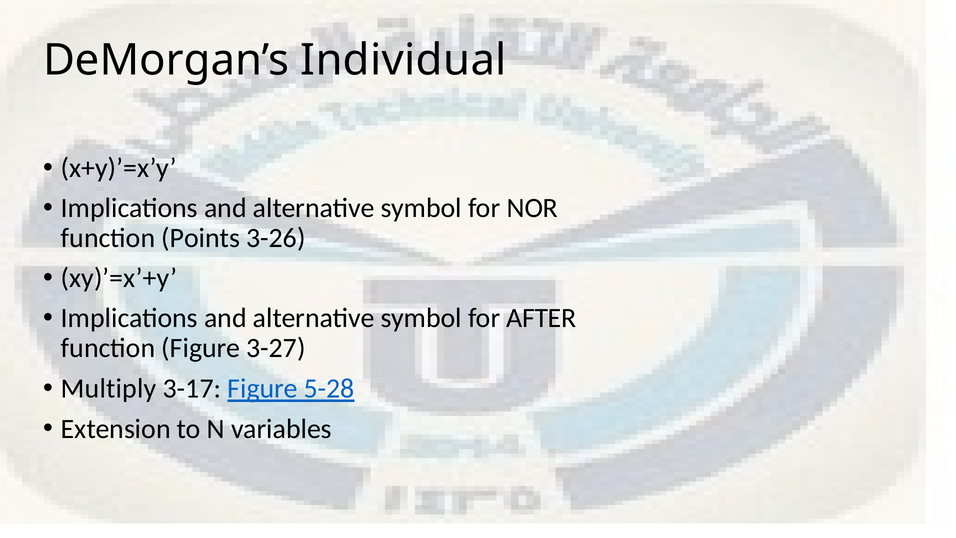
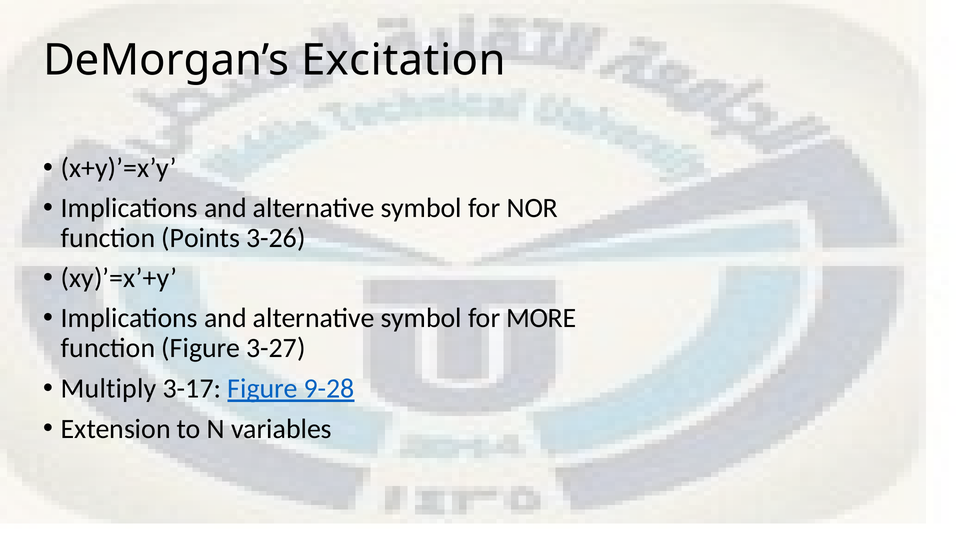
Individual: Individual -> Excitation
AFTER: AFTER -> MORE
5-28: 5-28 -> 9-28
